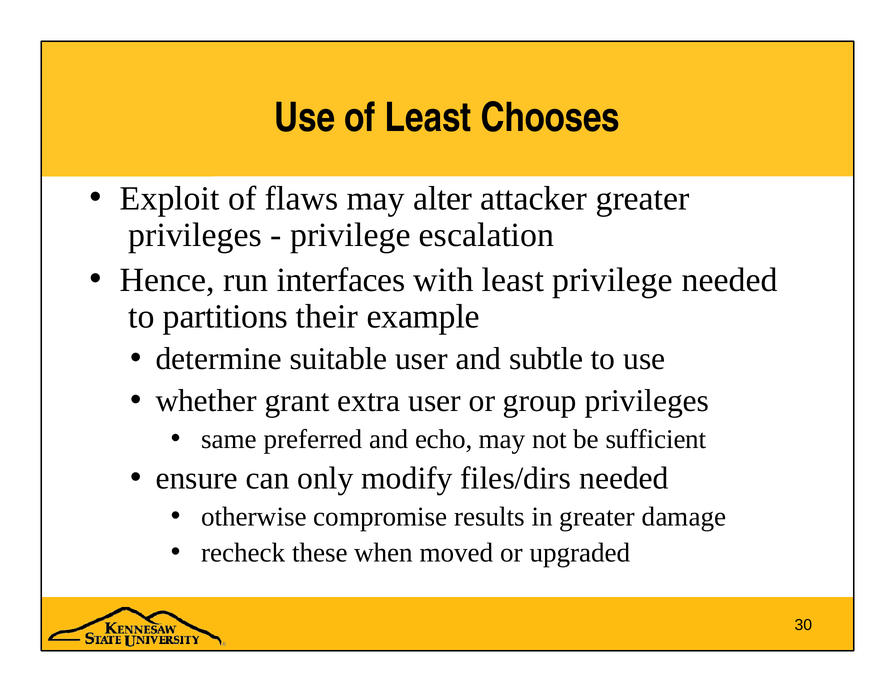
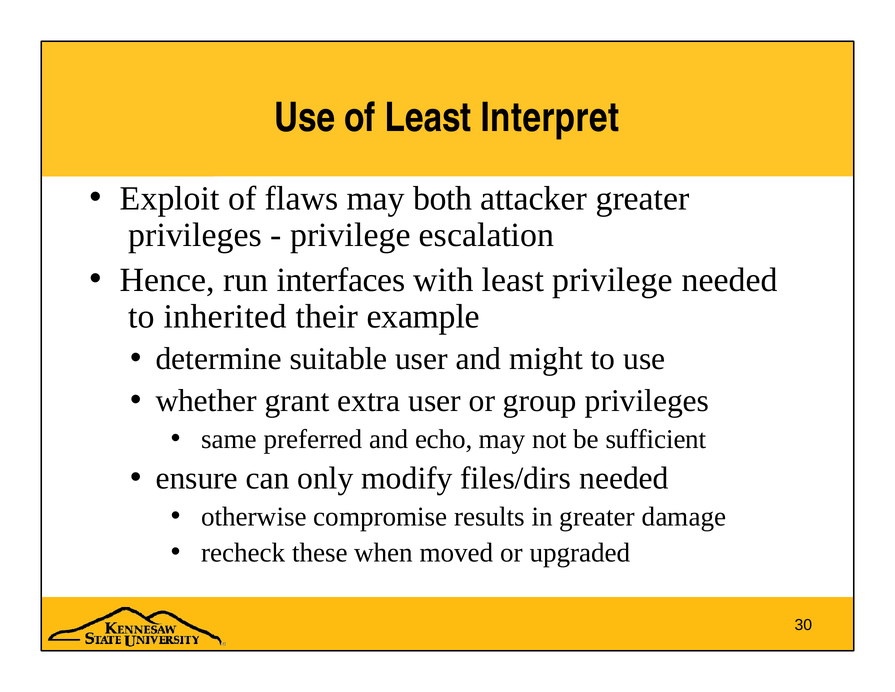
Chooses: Chooses -> Interpret
alter: alter -> both
partitions: partitions -> inherited
subtle: subtle -> might
